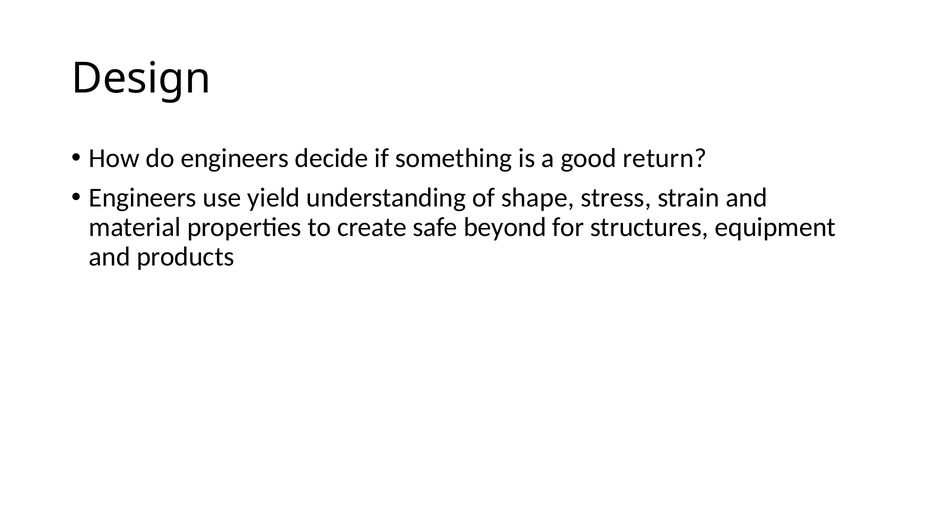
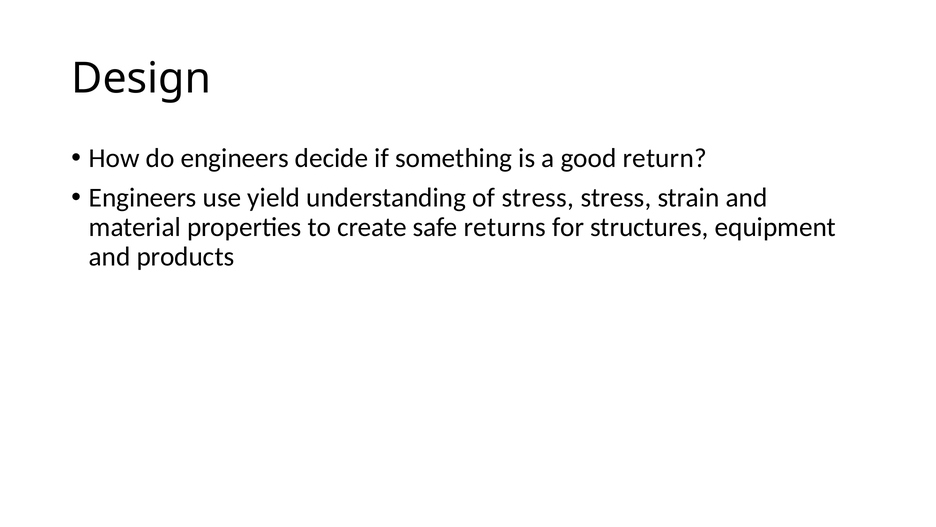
of shape: shape -> stress
beyond: beyond -> returns
